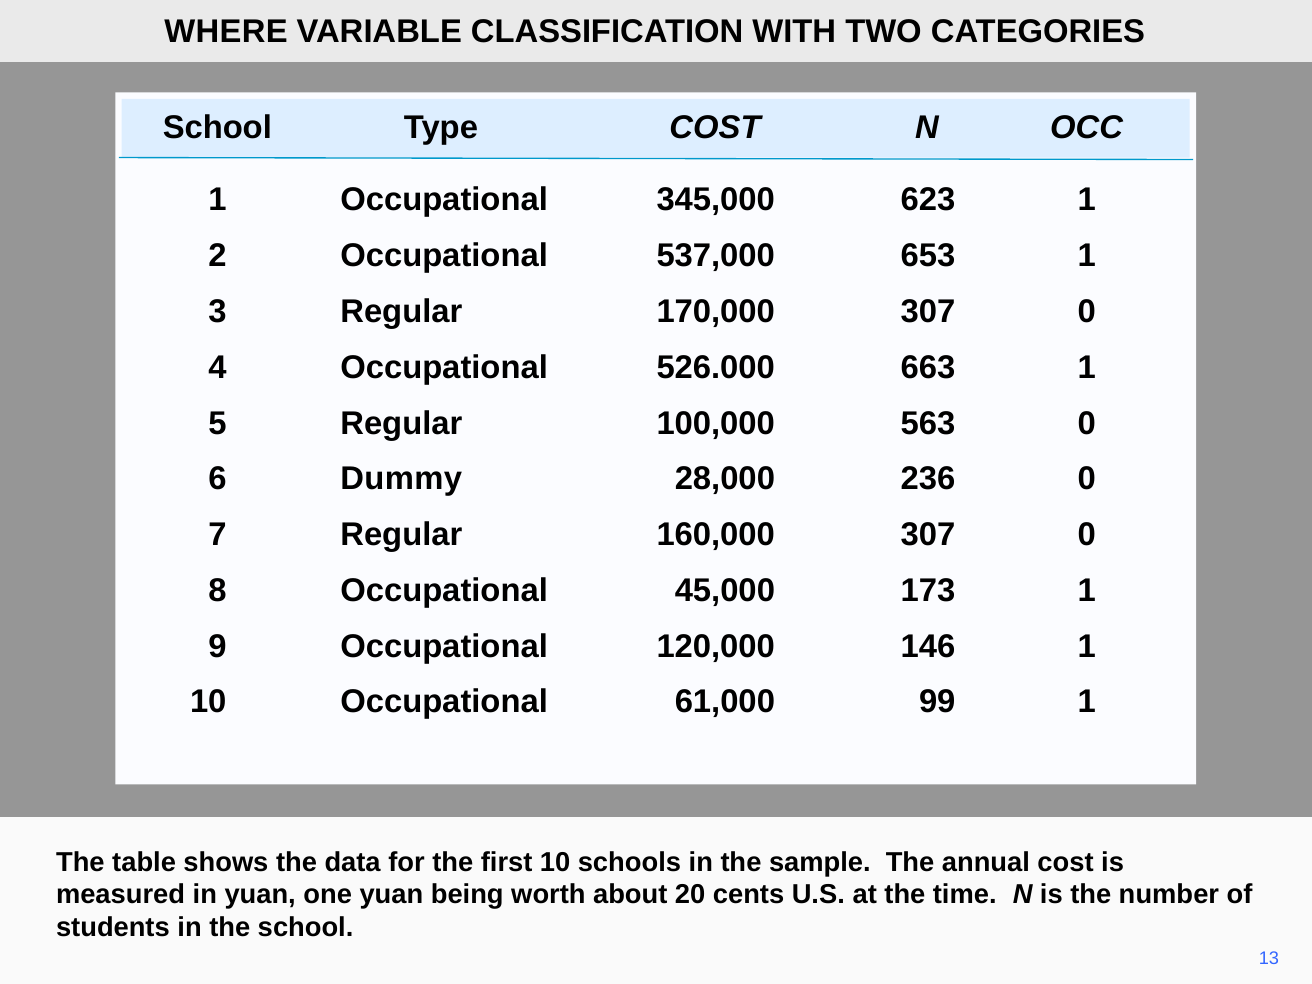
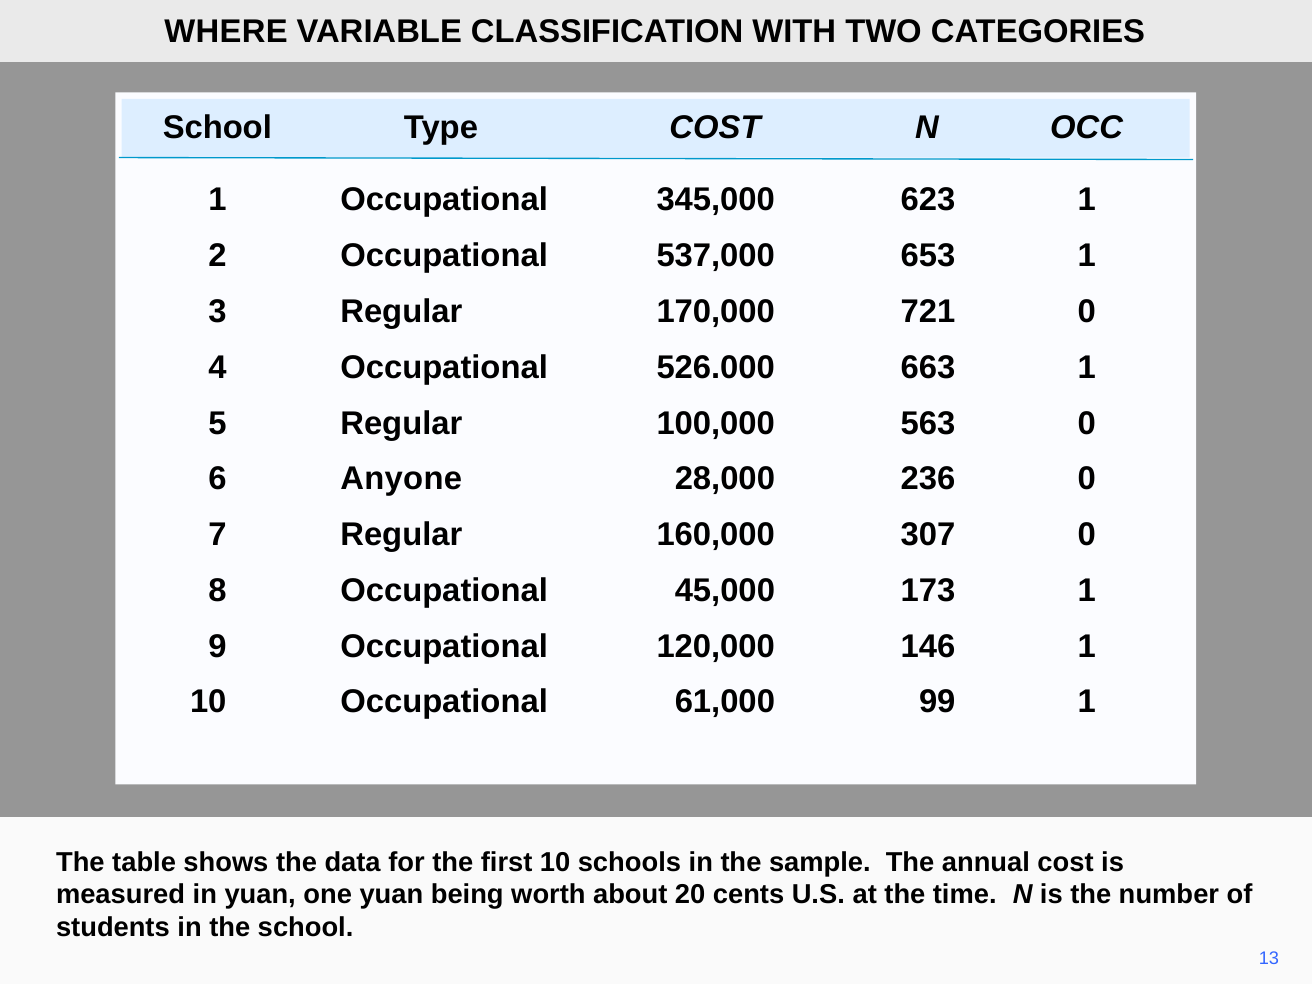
170,000 307: 307 -> 721
Dummy: Dummy -> Anyone
